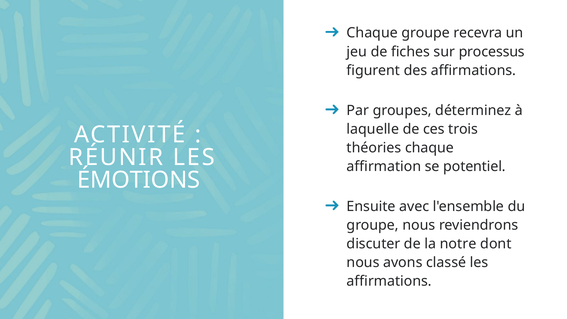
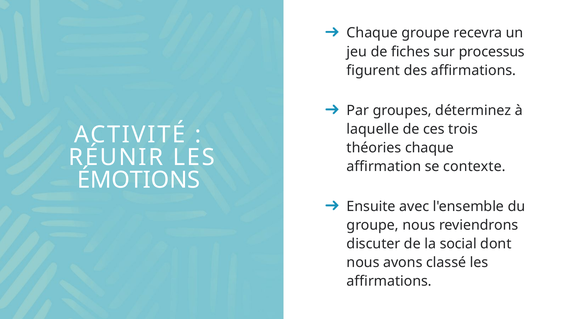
potentiel: potentiel -> contexte
notre: notre -> social
